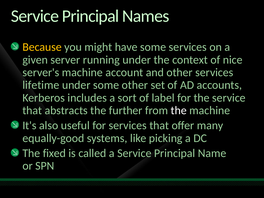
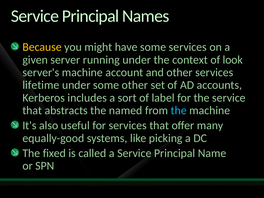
nice: nice -> look
further: further -> named
the at (179, 110) colour: white -> light blue
